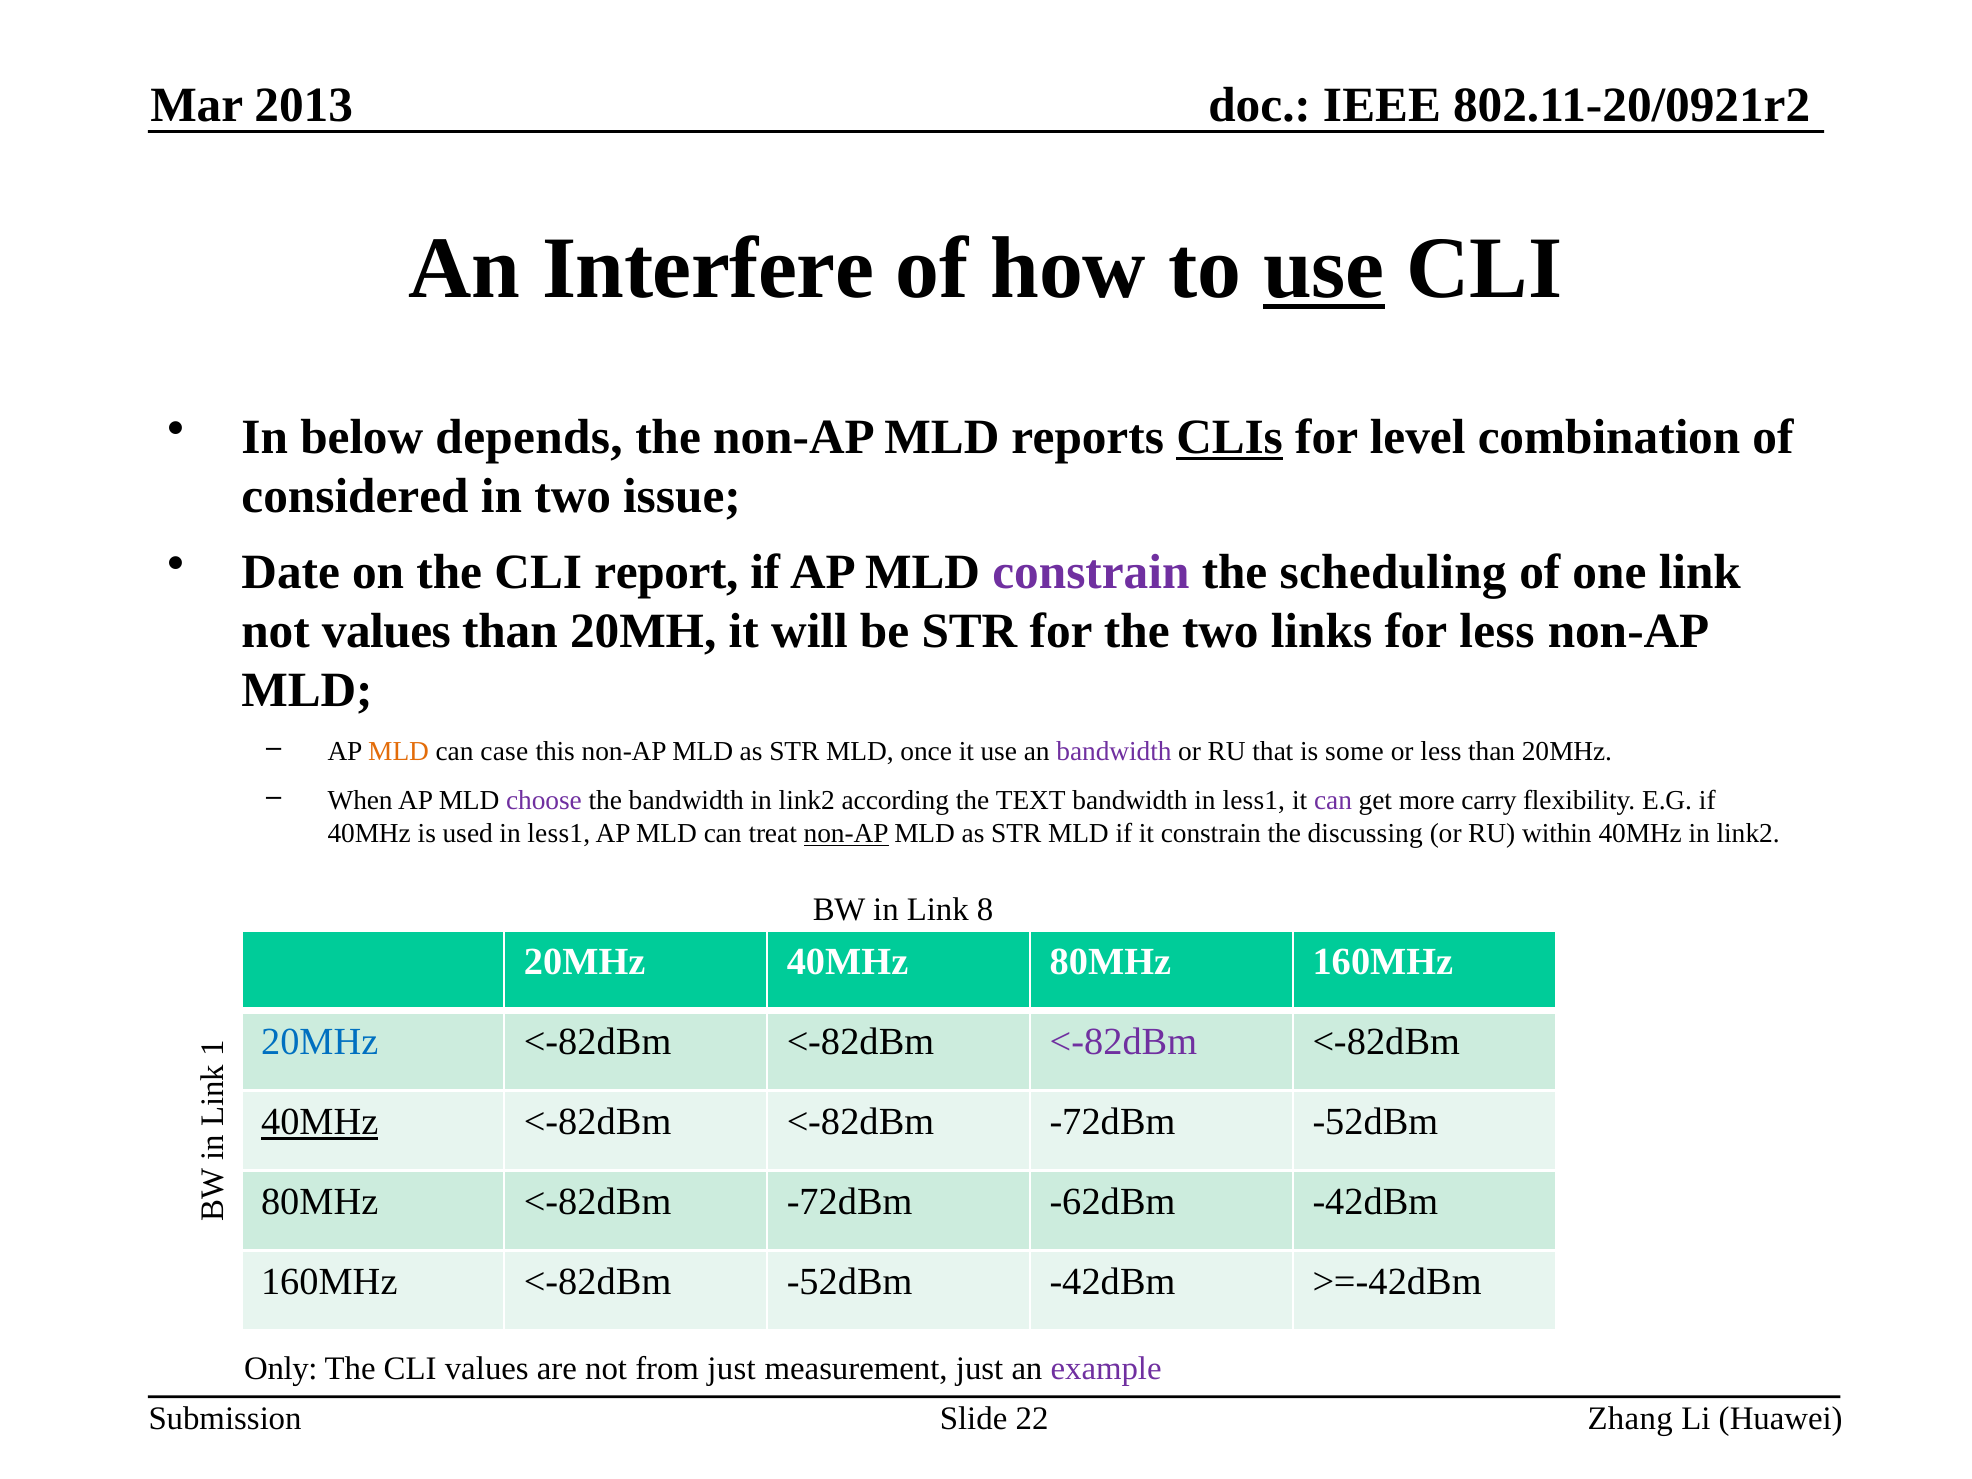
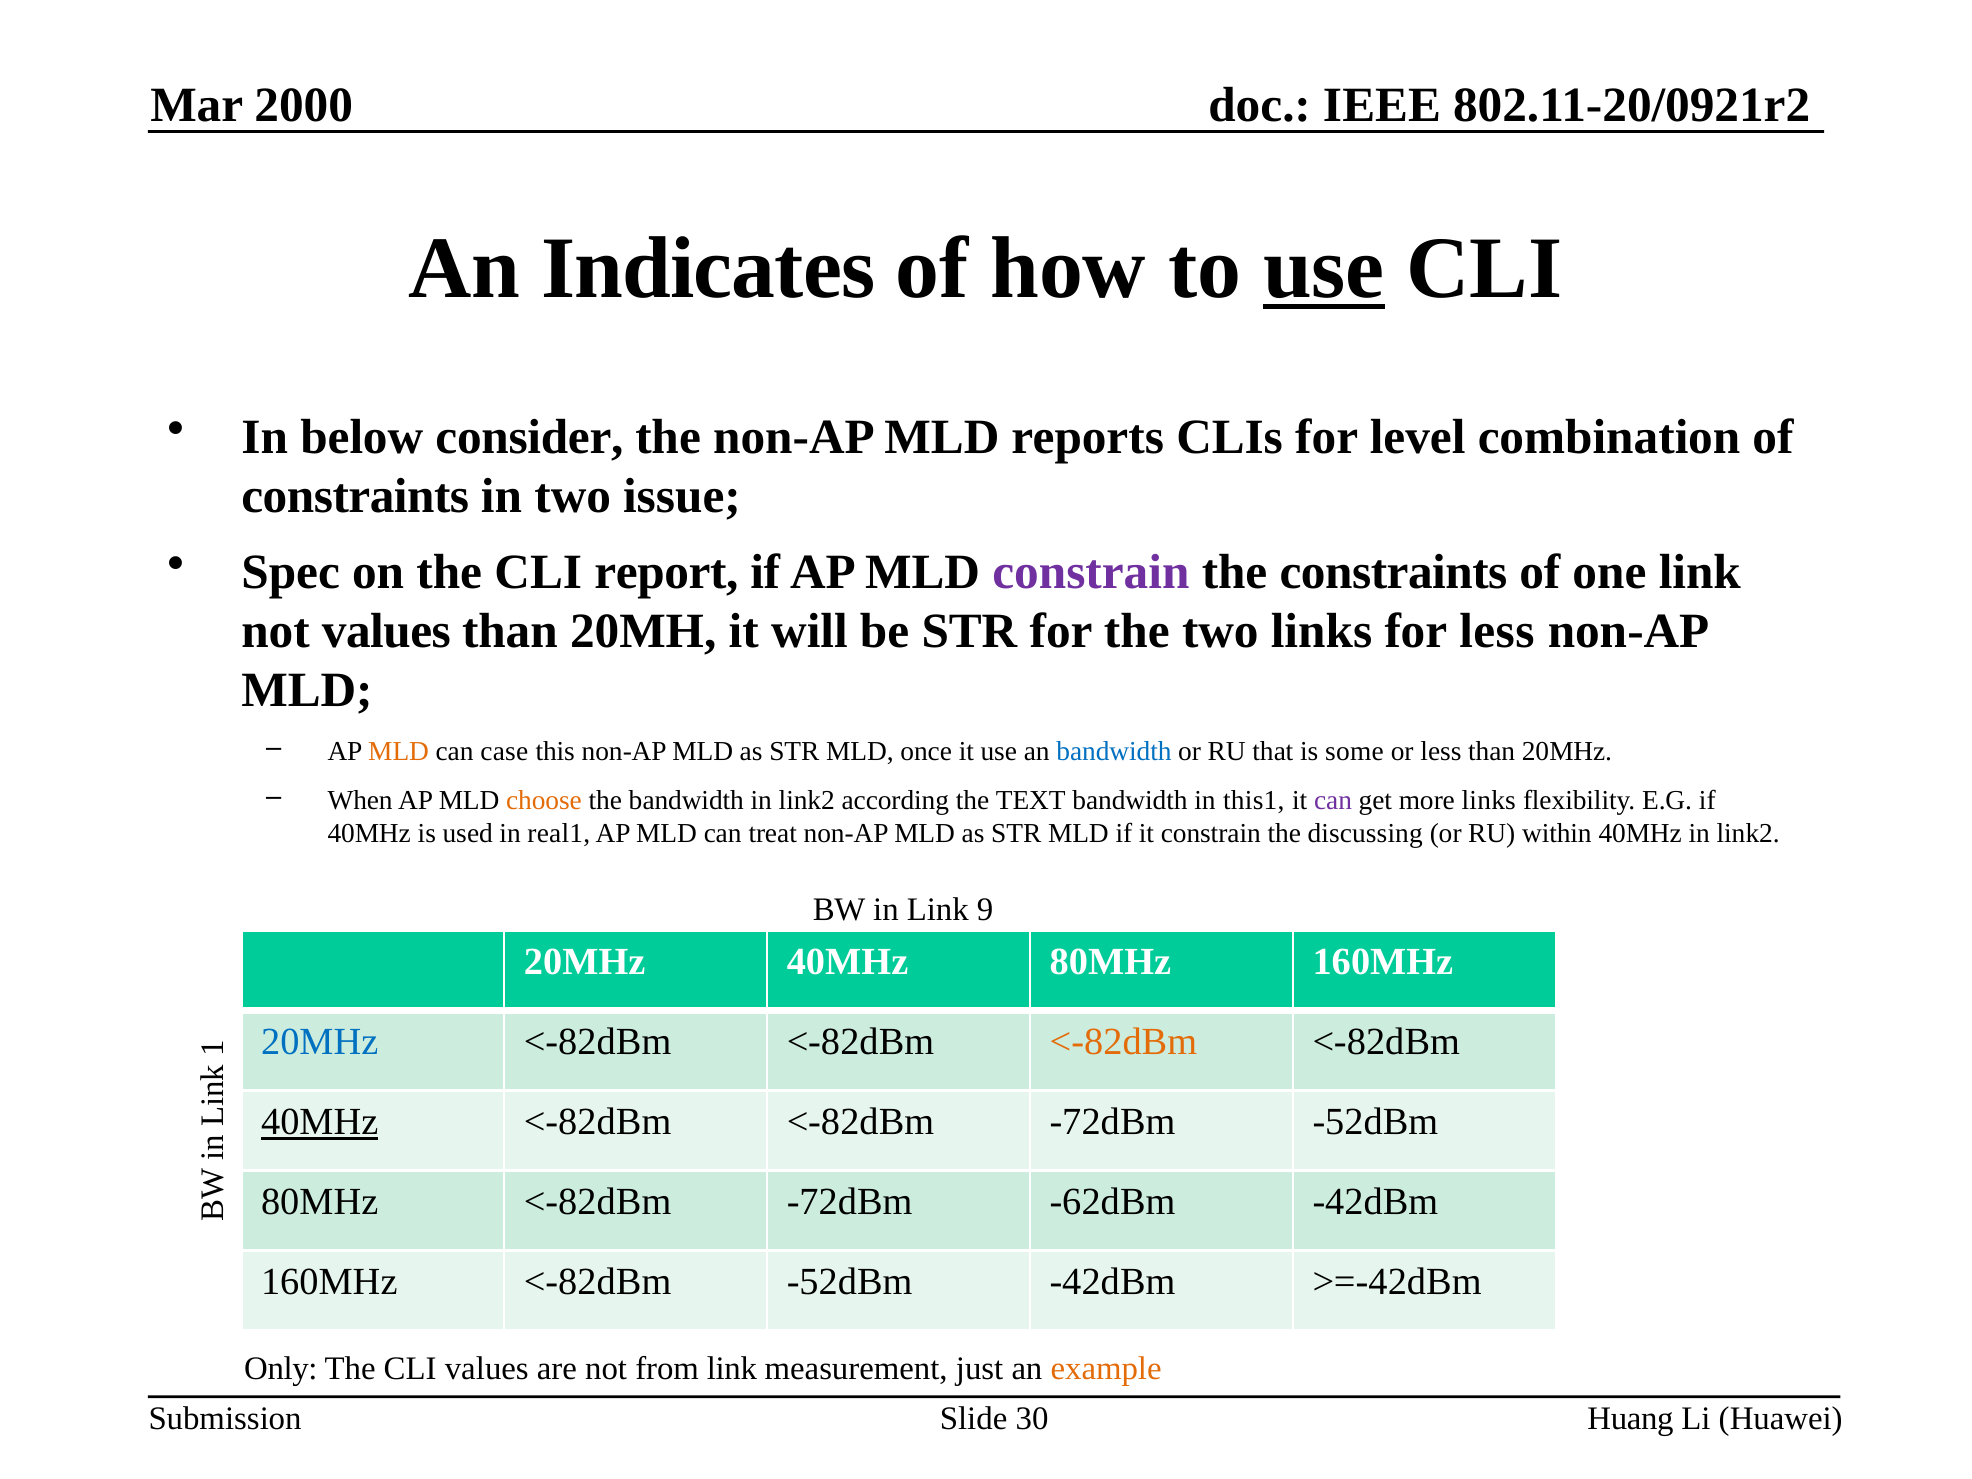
2013: 2013 -> 2000
Interfere: Interfere -> Indicates
depends: depends -> consider
CLIs underline: present -> none
considered at (355, 497): considered -> constraints
Date: Date -> Spec
the scheduling: scheduling -> constraints
bandwidth at (1114, 751) colour: purple -> blue
choose colour: purple -> orange
bandwidth in less1: less1 -> this1
more carry: carry -> links
used in less1: less1 -> real1
non-AP at (846, 834) underline: present -> none
8: 8 -> 9
<-82dBm at (1123, 1042) colour: purple -> orange
from just: just -> link
example colour: purple -> orange
22: 22 -> 30
Zhang: Zhang -> Huang
